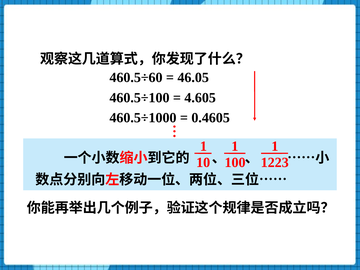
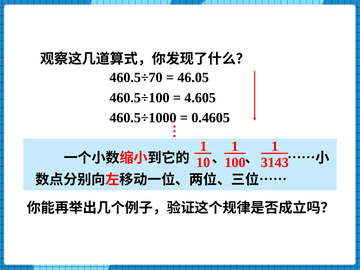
460.5÷60: 460.5÷60 -> 460.5÷70
1223: 1223 -> 3143
